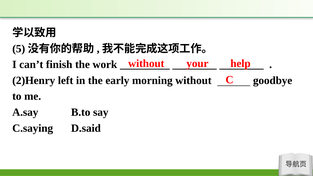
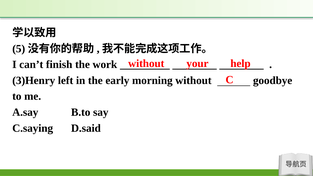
2)Henry: 2)Henry -> 3)Henry
